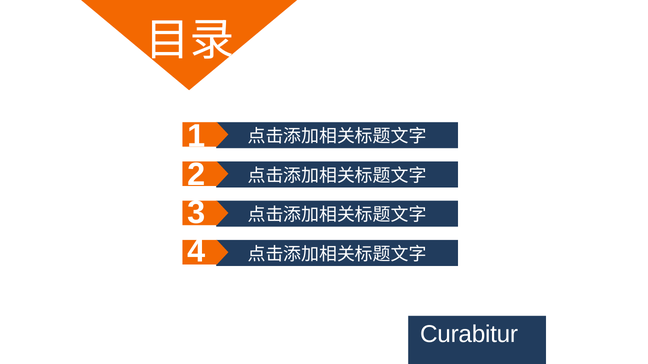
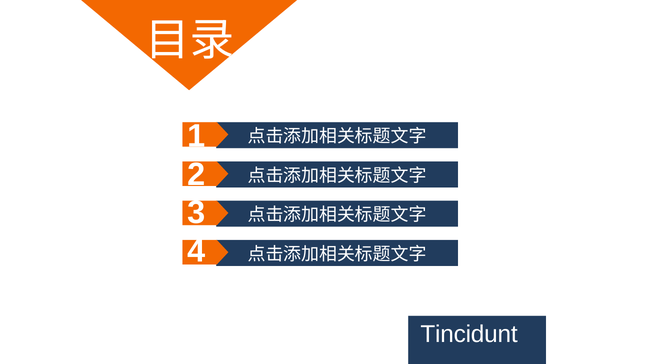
Curabitur: Curabitur -> Tincidunt
